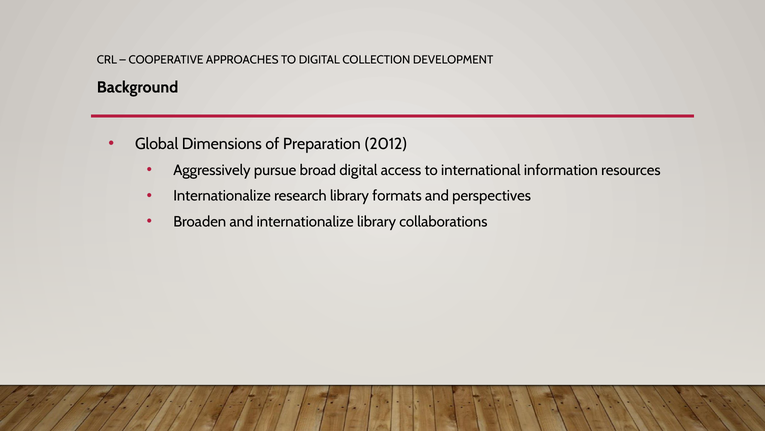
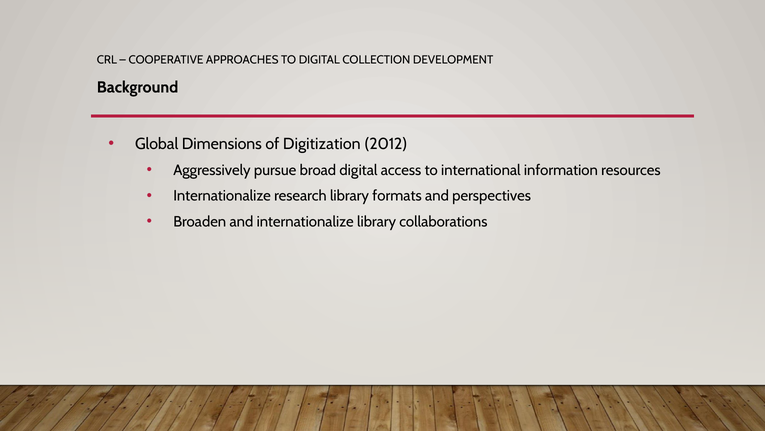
Preparation: Preparation -> Digitization
